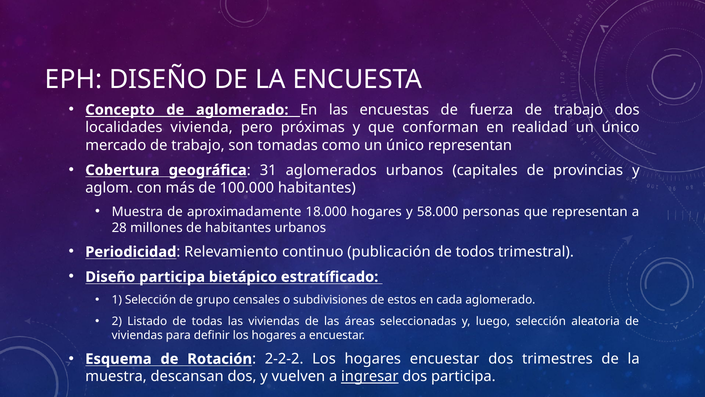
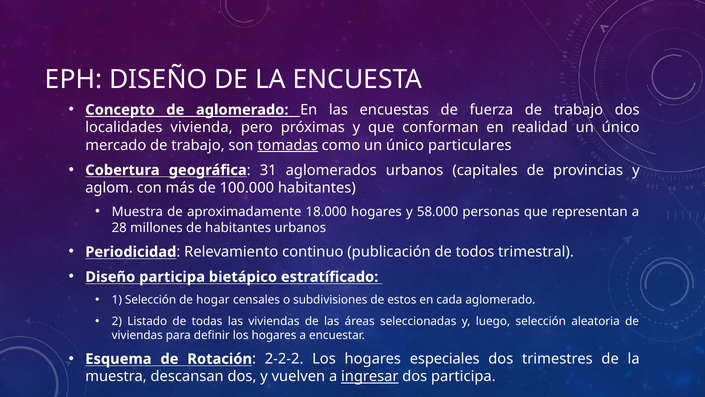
tomadas underline: none -> present
único representan: representan -> particulares
grupo: grupo -> hogar
hogares encuestar: encuestar -> especiales
